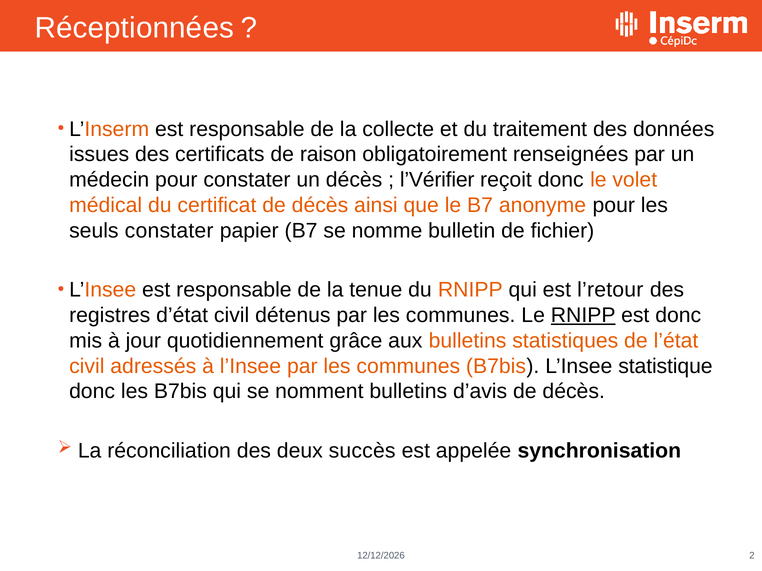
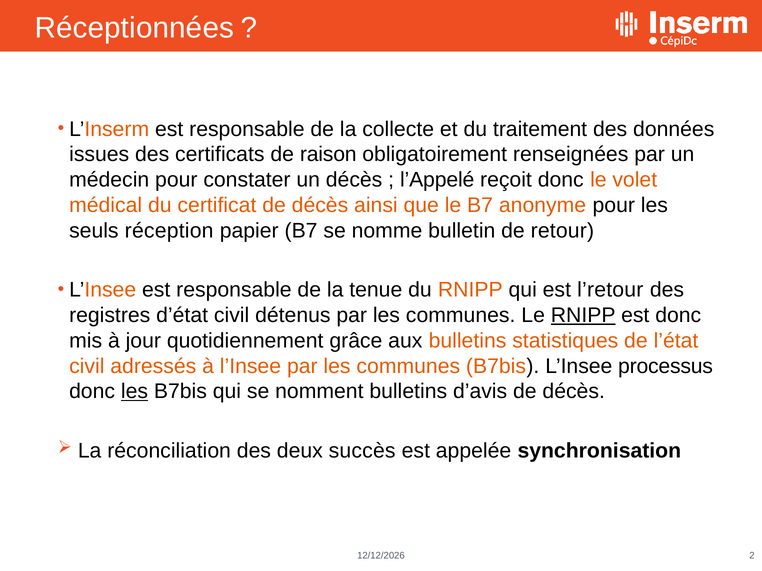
l’Vérifier: l’Vérifier -> l’Appelé
seuls constater: constater -> réception
fichier: fichier -> retour
statistique: statistique -> processus
les at (134, 392) underline: none -> present
